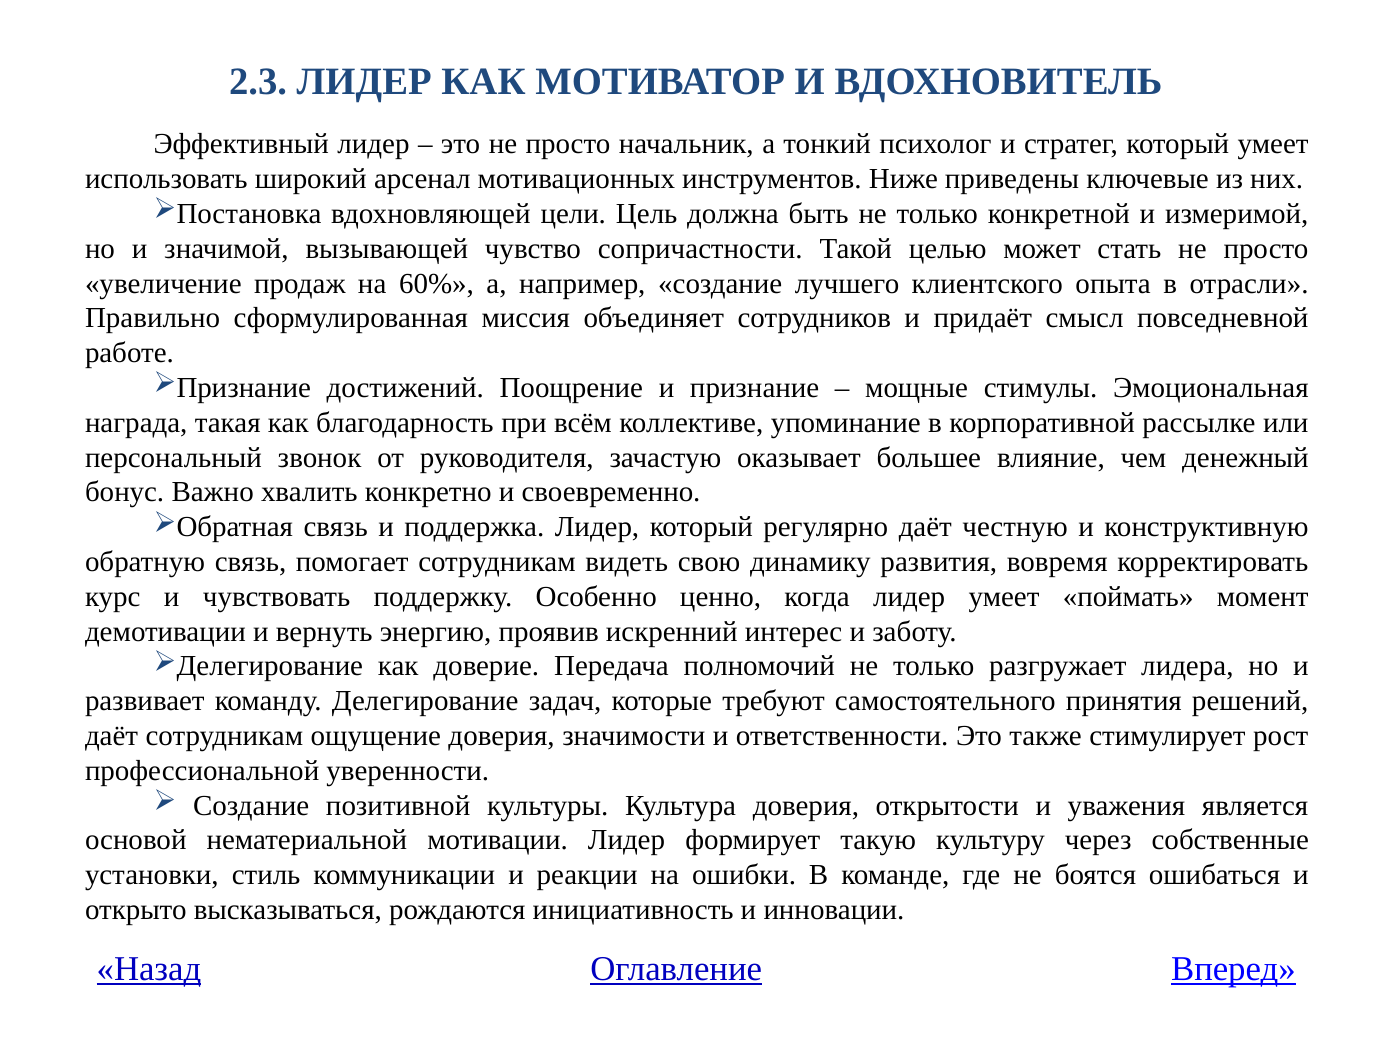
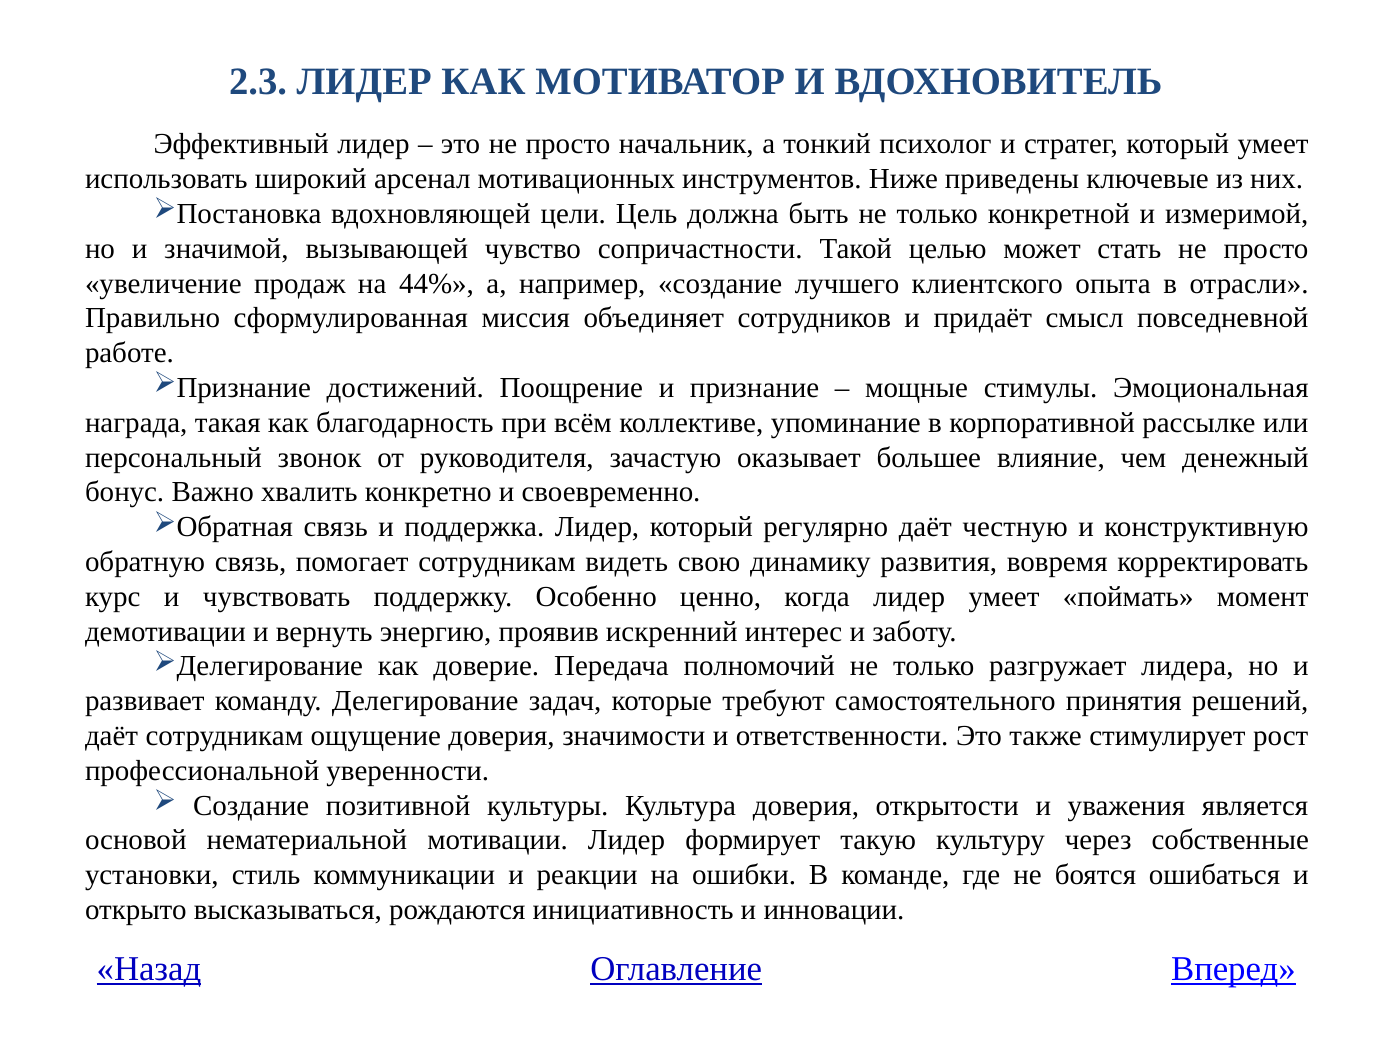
60%: 60% -> 44%
